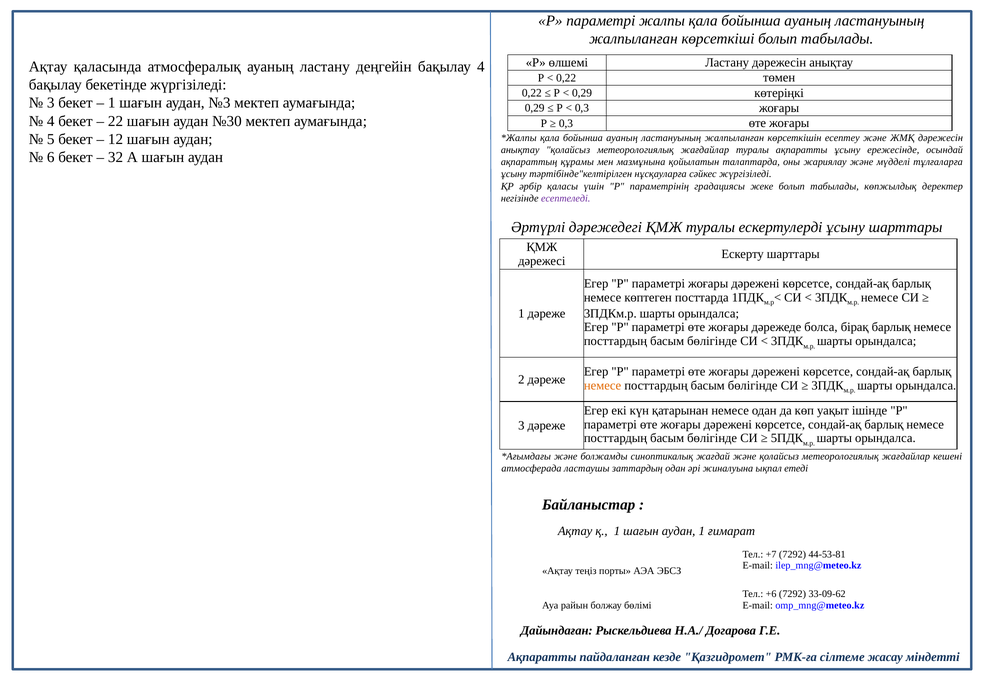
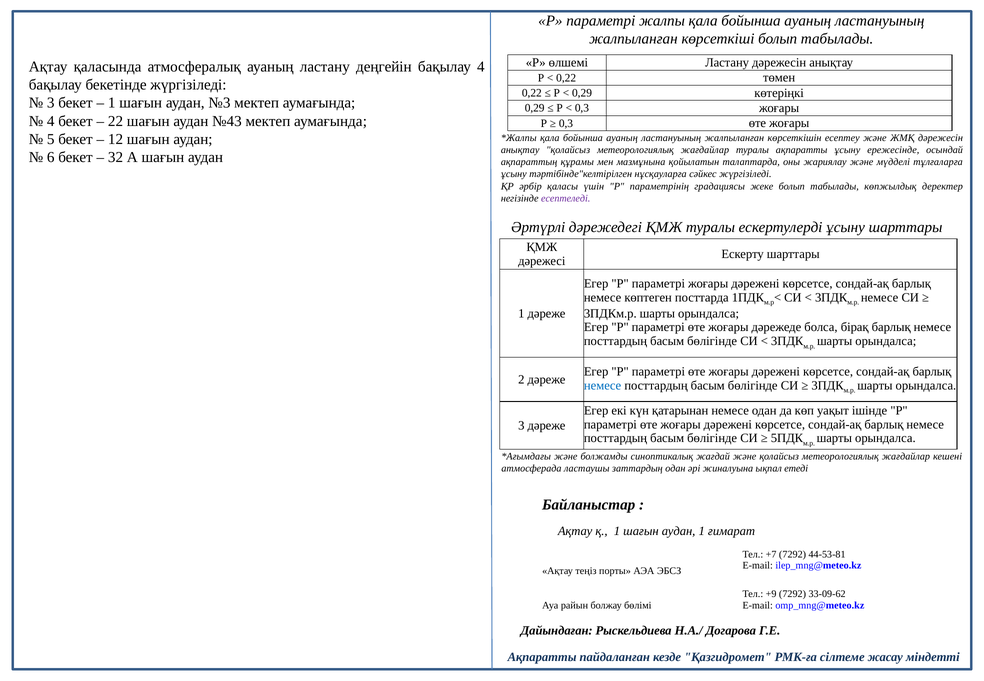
№30: №30 -> №43
немесе at (603, 386) colour: orange -> blue
+6: +6 -> +9
